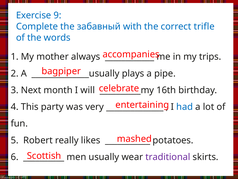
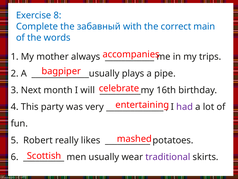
9: 9 -> 8
trifle: trifle -> main
had colour: blue -> purple
